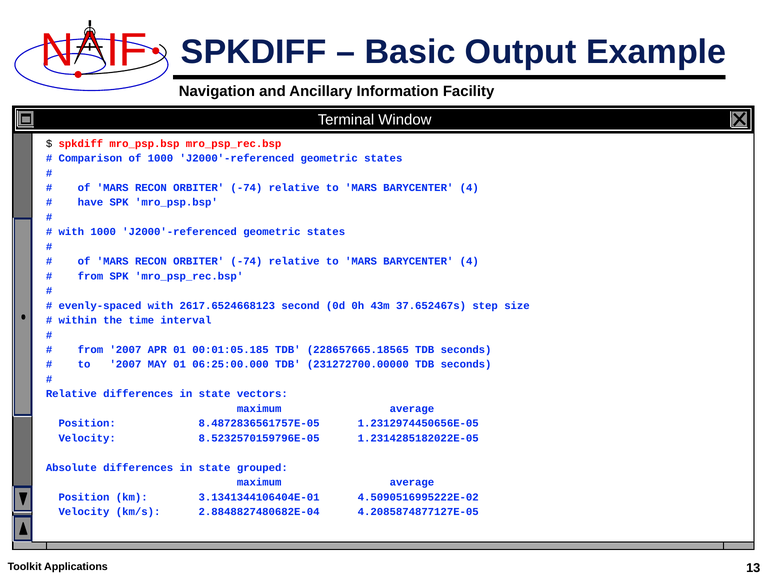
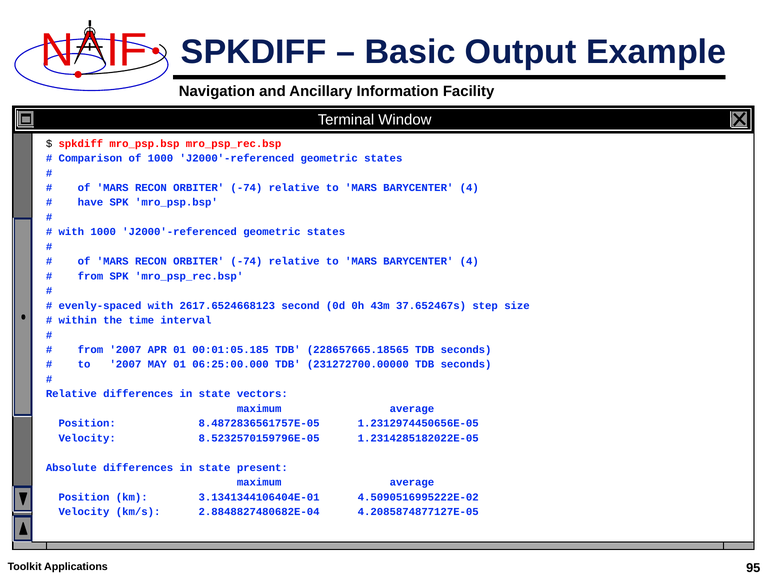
grouped: grouped -> present
13: 13 -> 95
